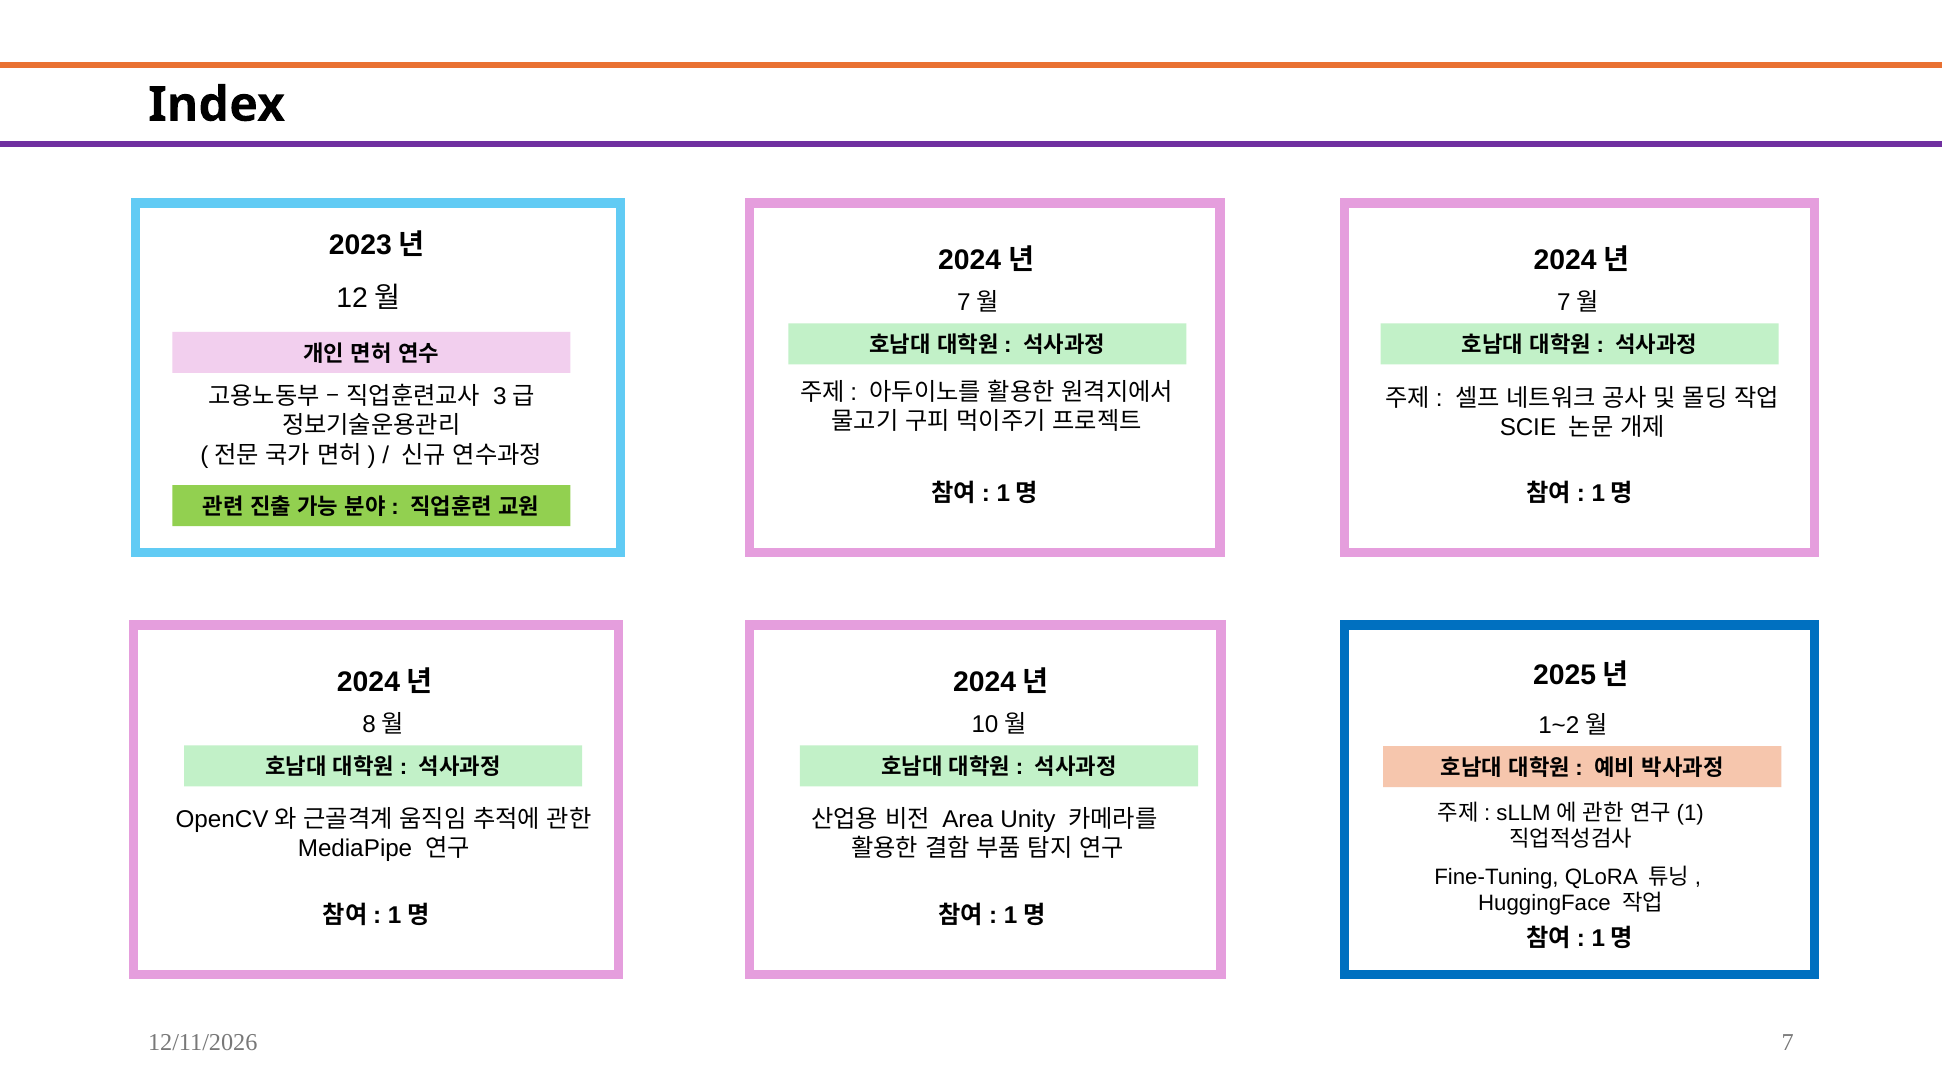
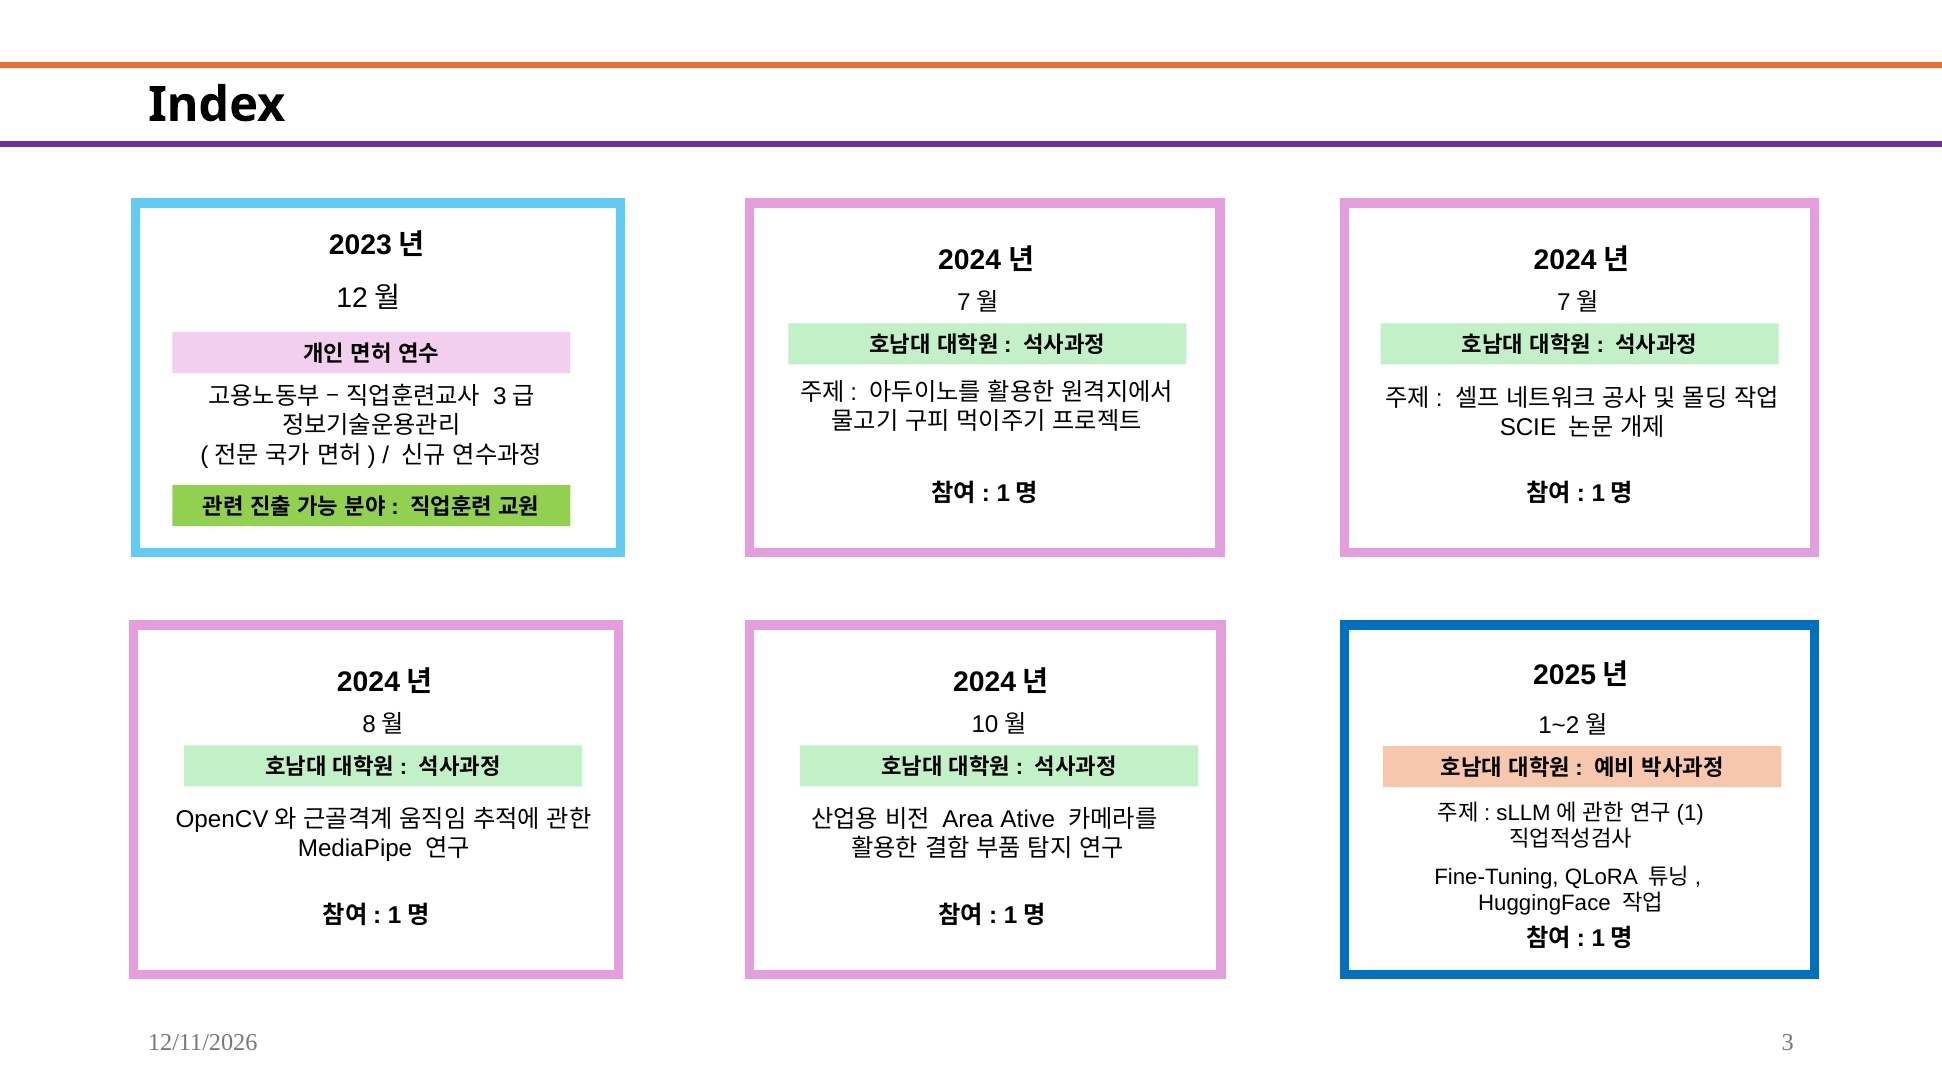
Unity: Unity -> Ative
7: 7 -> 3
